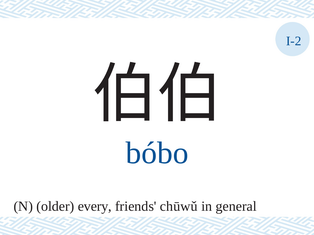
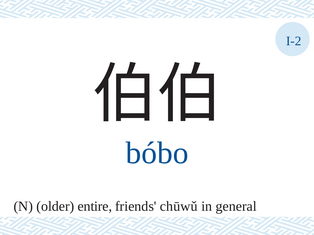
every: every -> entire
